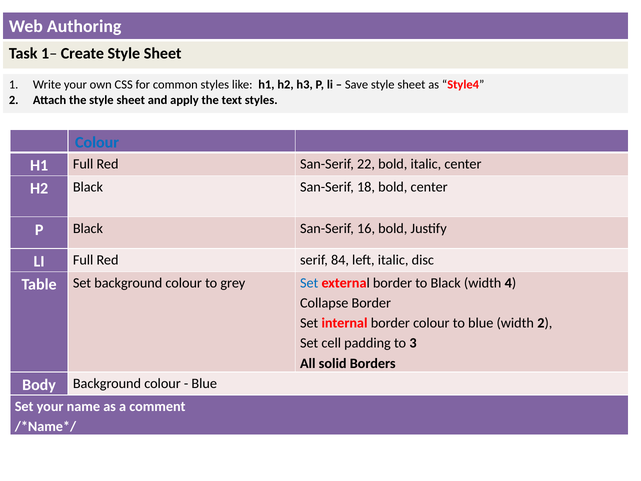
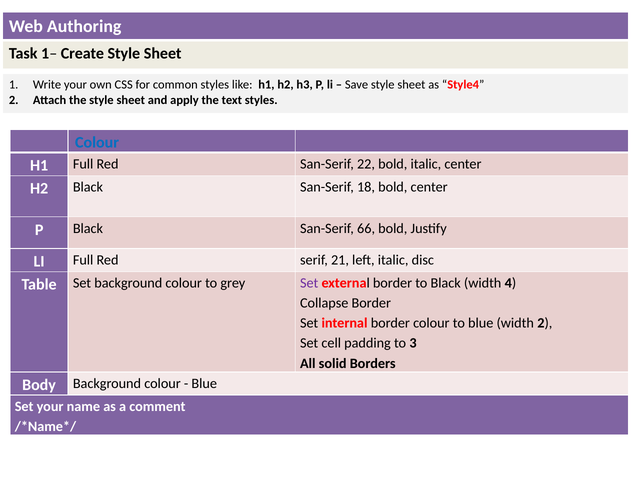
16: 16 -> 66
84: 84 -> 21
Set at (309, 283) colour: blue -> purple
